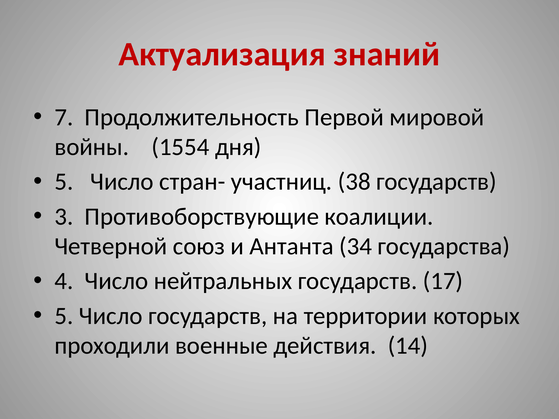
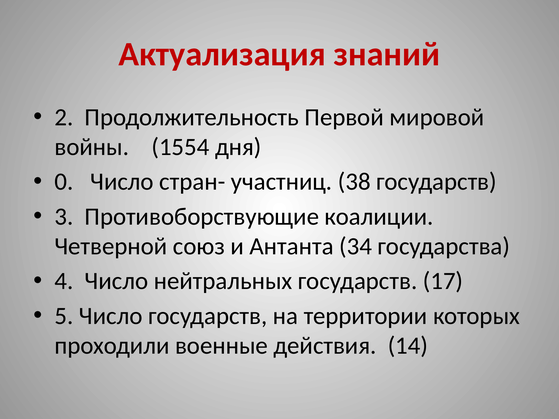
7: 7 -> 2
5 at (64, 182): 5 -> 0
